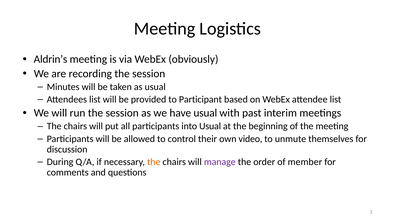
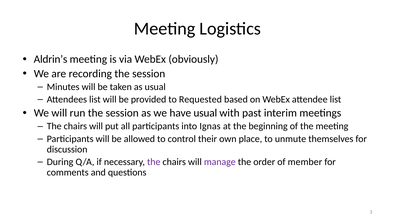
Participant: Participant -> Requested
into Usual: Usual -> Ignas
video: video -> place
the at (154, 162) colour: orange -> purple
